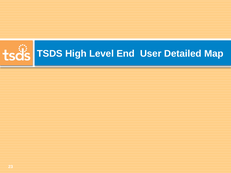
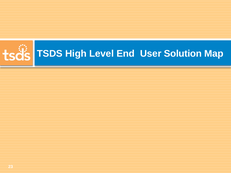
Detailed: Detailed -> Solution
